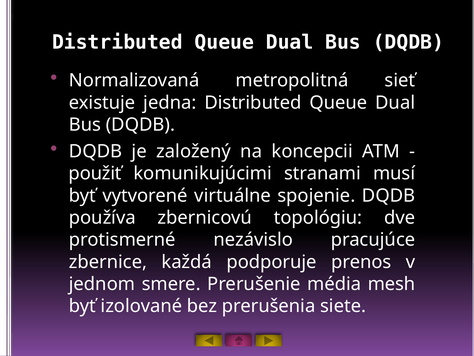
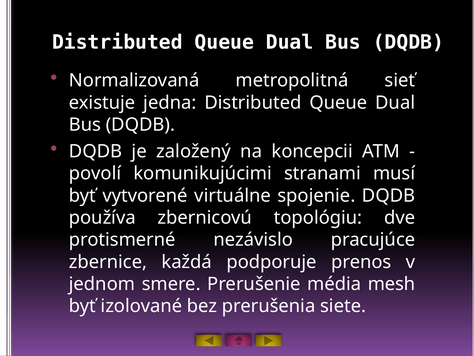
použiť: použiť -> povolí
